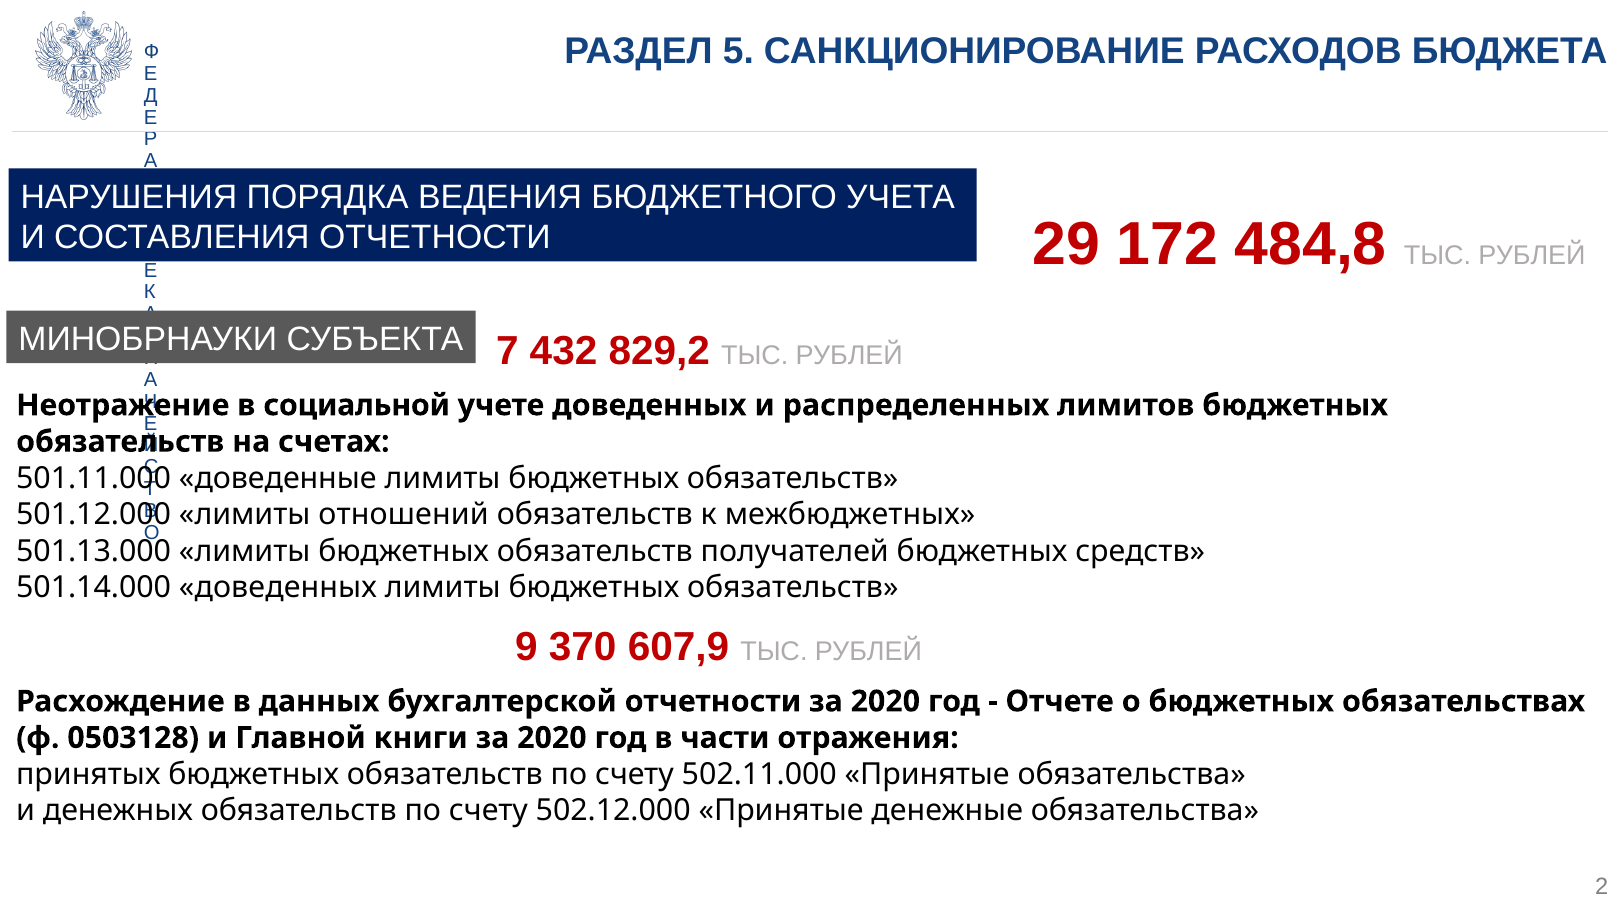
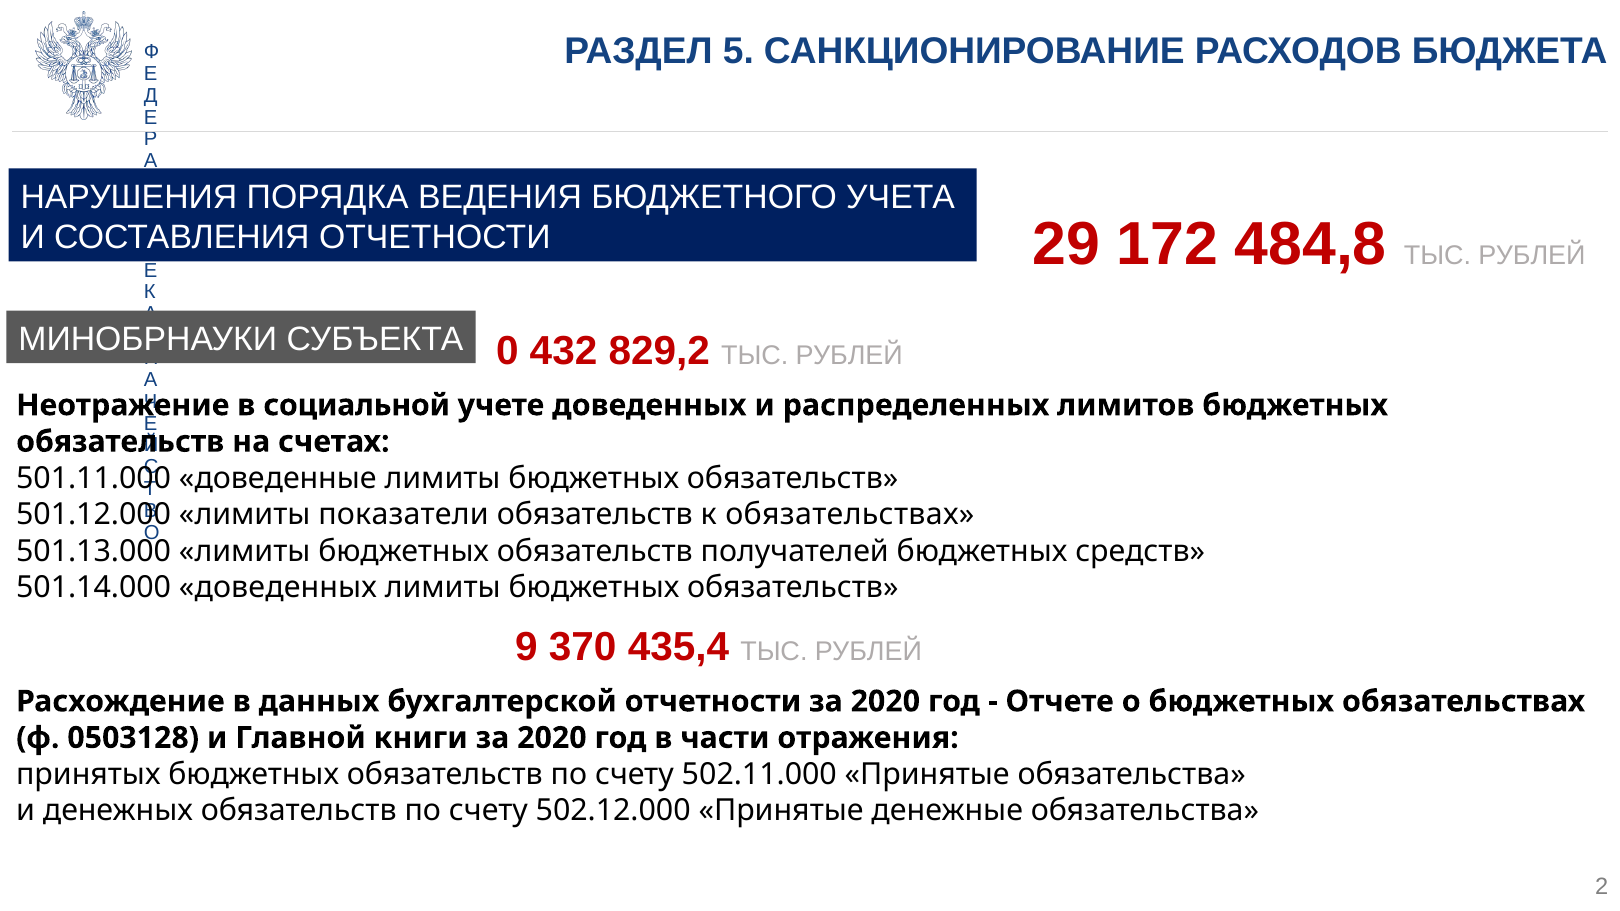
7: 7 -> 0
отношений: отношений -> показатели
к межбюджетных: межбюджетных -> обязательствах
607,9: 607,9 -> 435,4
